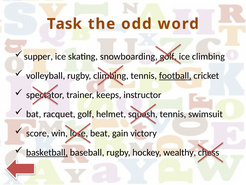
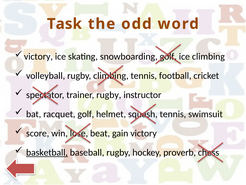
supper at (38, 56): supper -> victory
football underline: present -> none
trainer keeps: keeps -> rugby
wealthy: wealthy -> proverb
